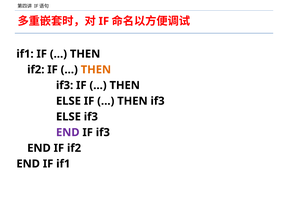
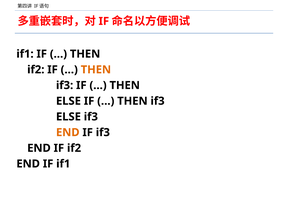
END at (68, 132) colour: purple -> orange
